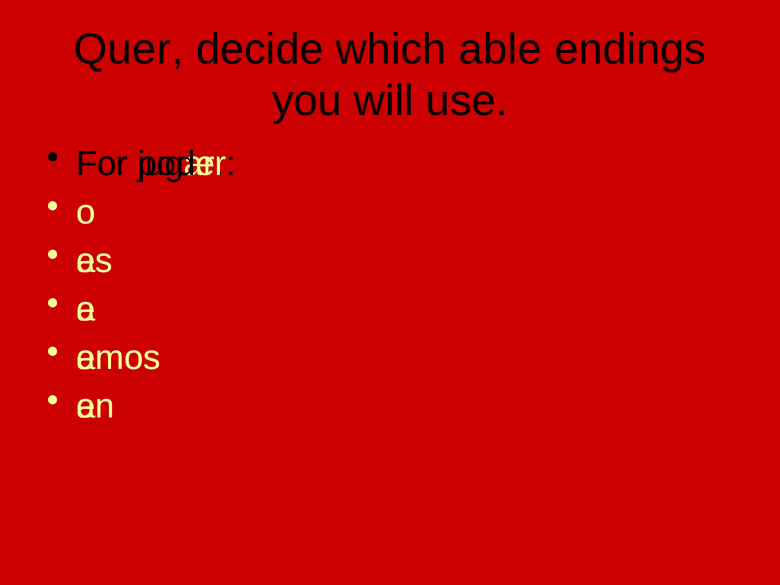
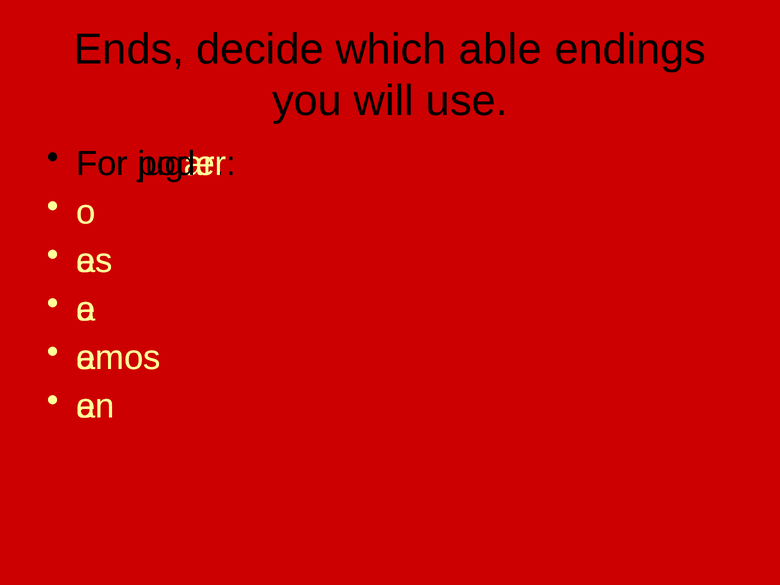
Quer: Quer -> Ends
